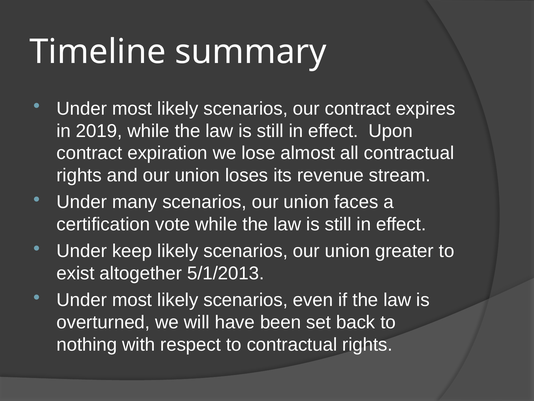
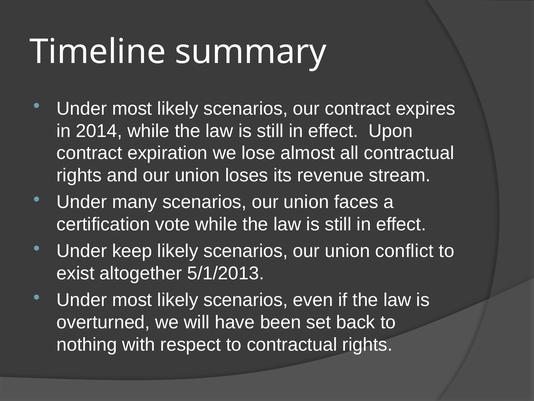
2019: 2019 -> 2014
greater: greater -> conflict
